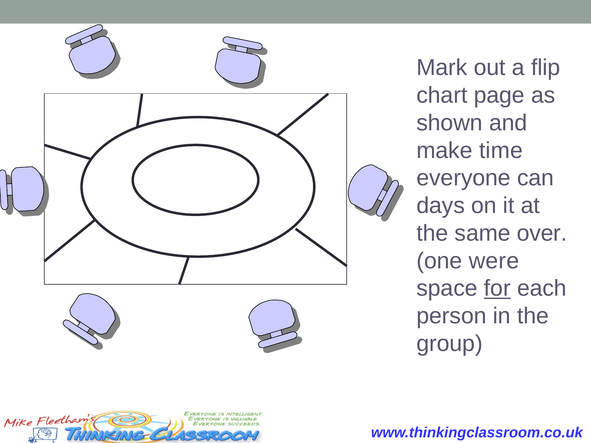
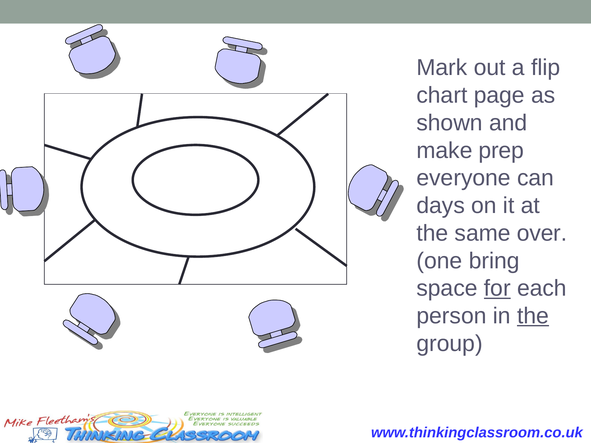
time: time -> prep
were: were -> bring
the at (533, 316) underline: none -> present
